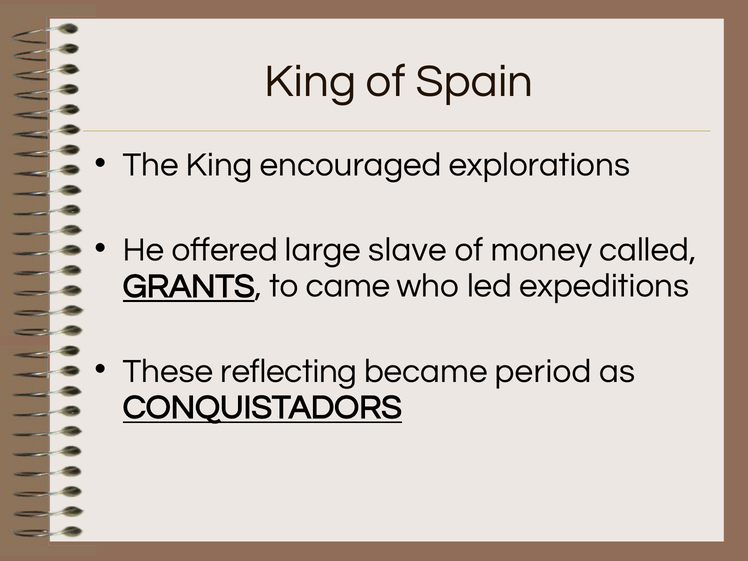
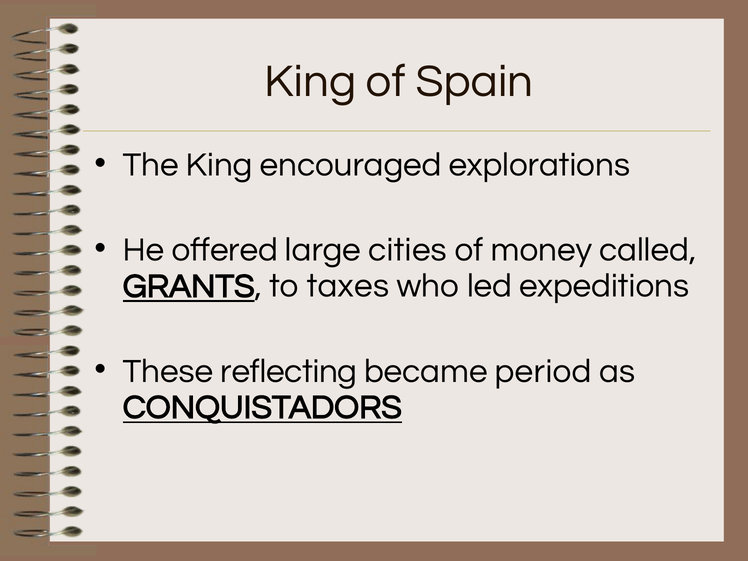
slave: slave -> cities
came: came -> taxes
